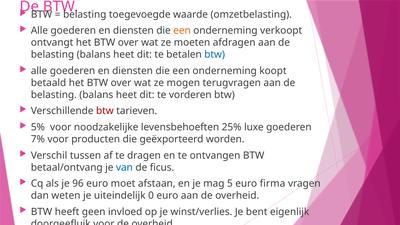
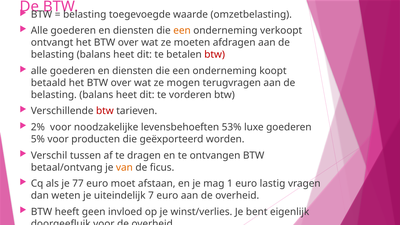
btw at (215, 55) colour: blue -> red
5%: 5% -> 2%
25%: 25% -> 53%
7%: 7% -> 5%
van colour: blue -> orange
96: 96 -> 77
5: 5 -> 1
firma: firma -> lastig
0: 0 -> 7
